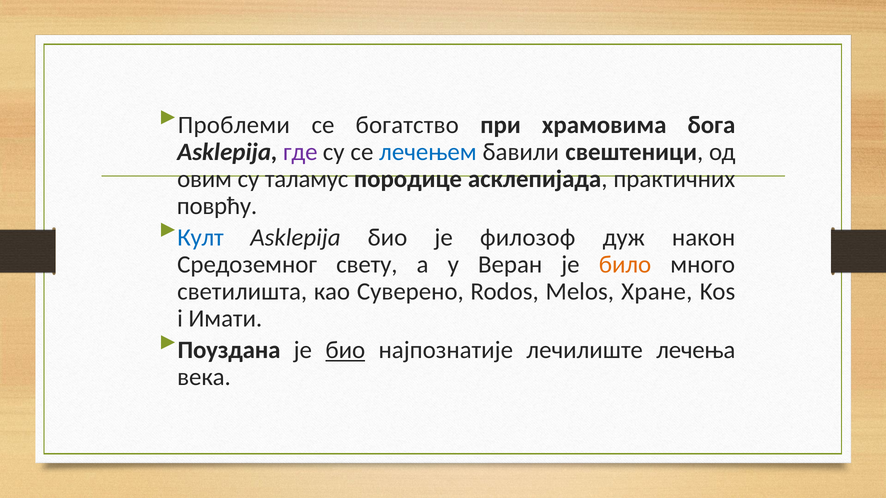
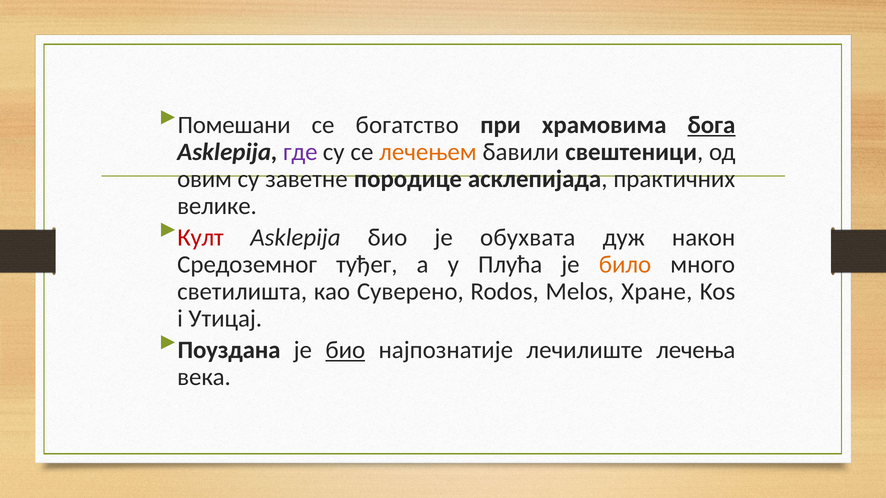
Проблеми: Проблеми -> Помешани
бога underline: none -> present
лечењем colour: blue -> orange
таламус: таламус -> заветне
поврћу: поврћу -> велике
Култ colour: blue -> red
филозоф: филозоф -> обухвата
свету: свету -> туђег
Веран: Веран -> Плућа
Имати: Имати -> Утицај
